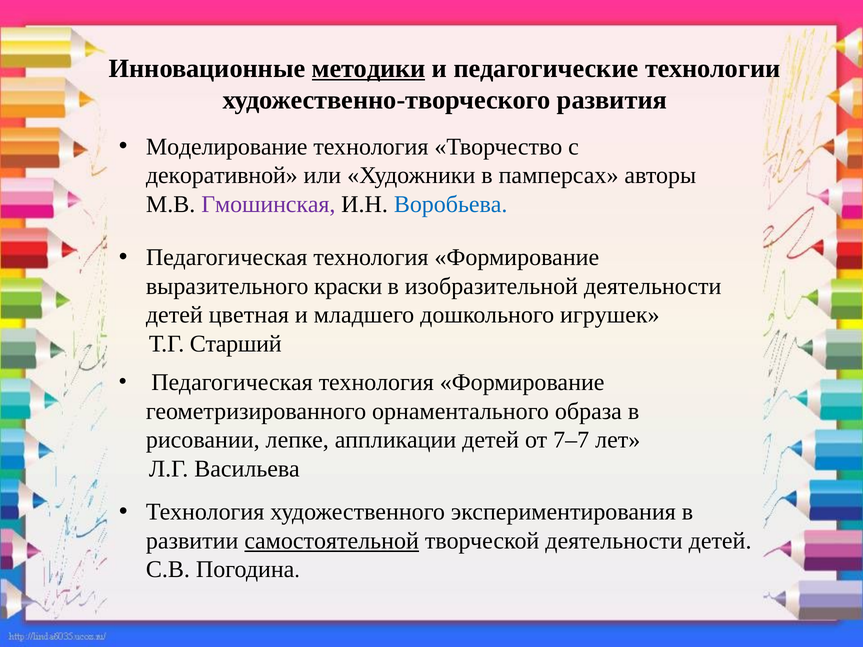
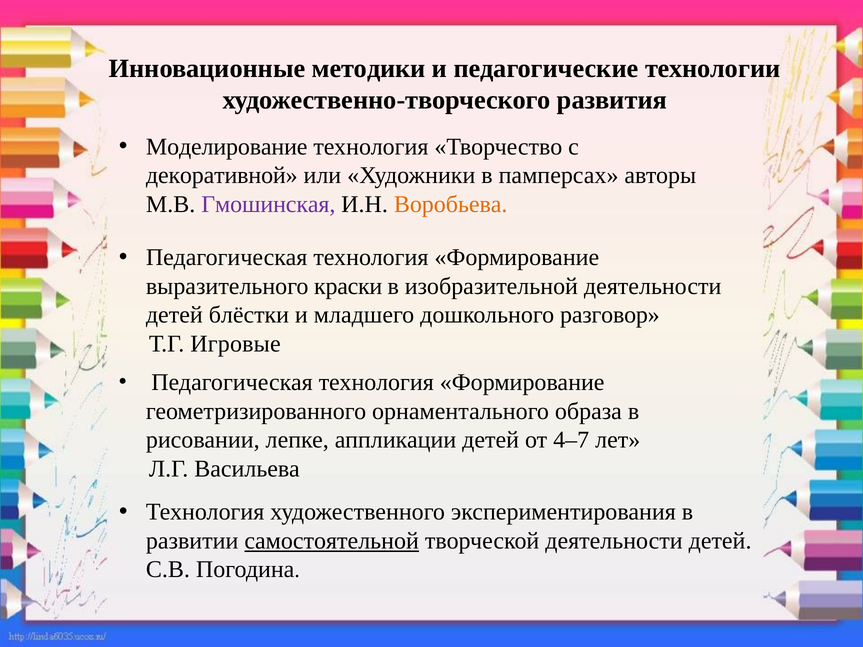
методики underline: present -> none
Воробьева colour: blue -> orange
цветная: цветная -> блёстки
игрушек: игрушек -> разговор
Старший: Старший -> Игровые
7–7: 7–7 -> 4–7
